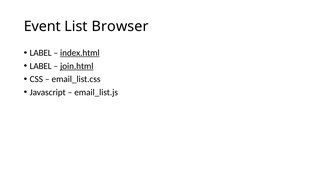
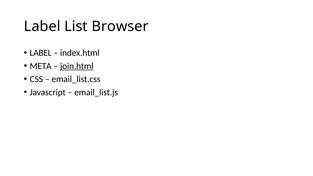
Event at (42, 26): Event -> Label
index.html underline: present -> none
LABEL at (41, 66): LABEL -> META
